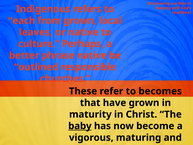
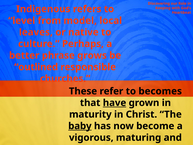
each: each -> level
from grown: grown -> model
phrase native: native -> grows
have underline: none -> present
